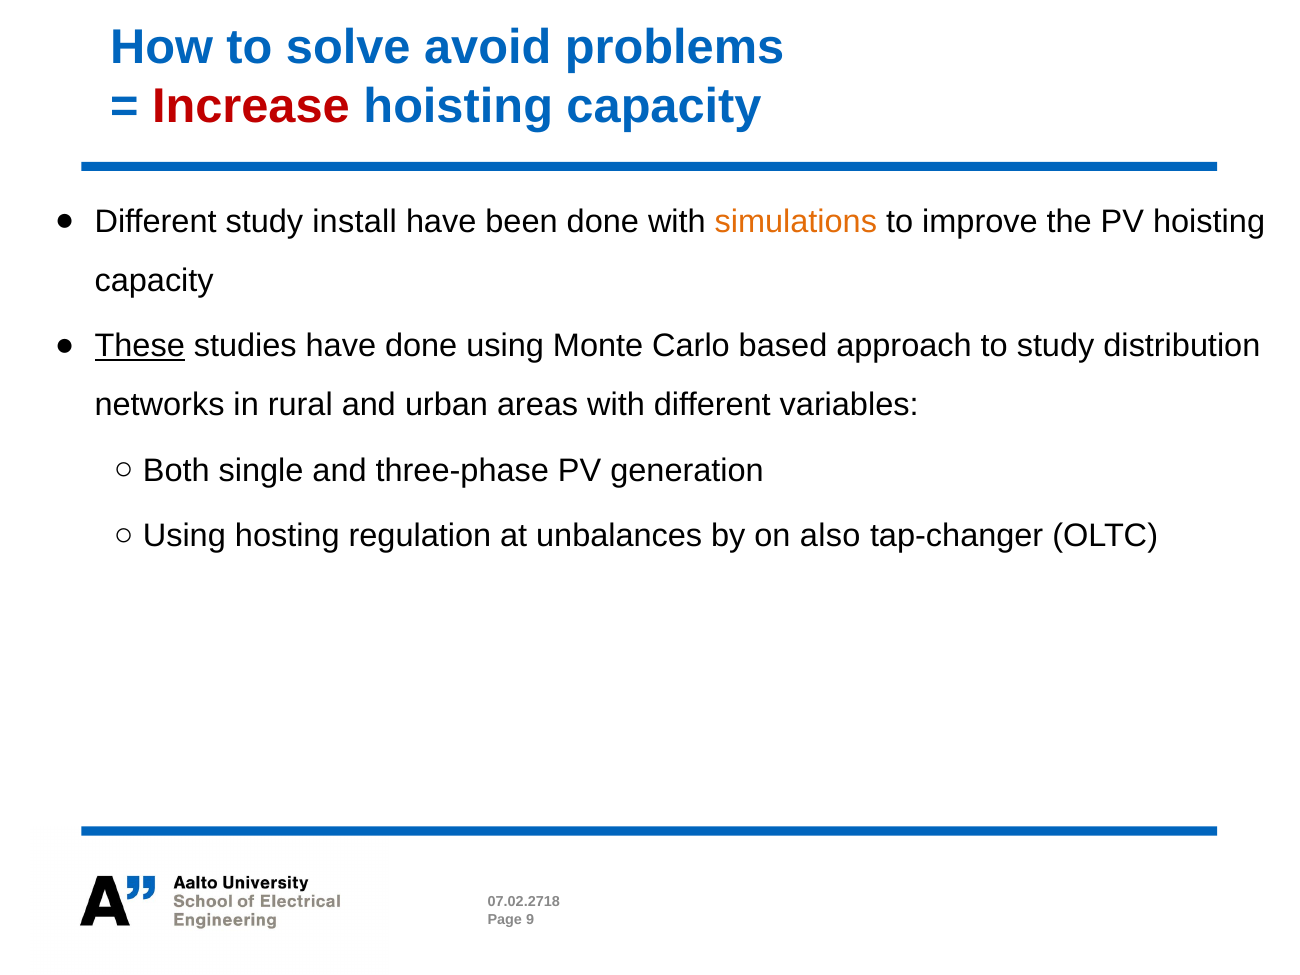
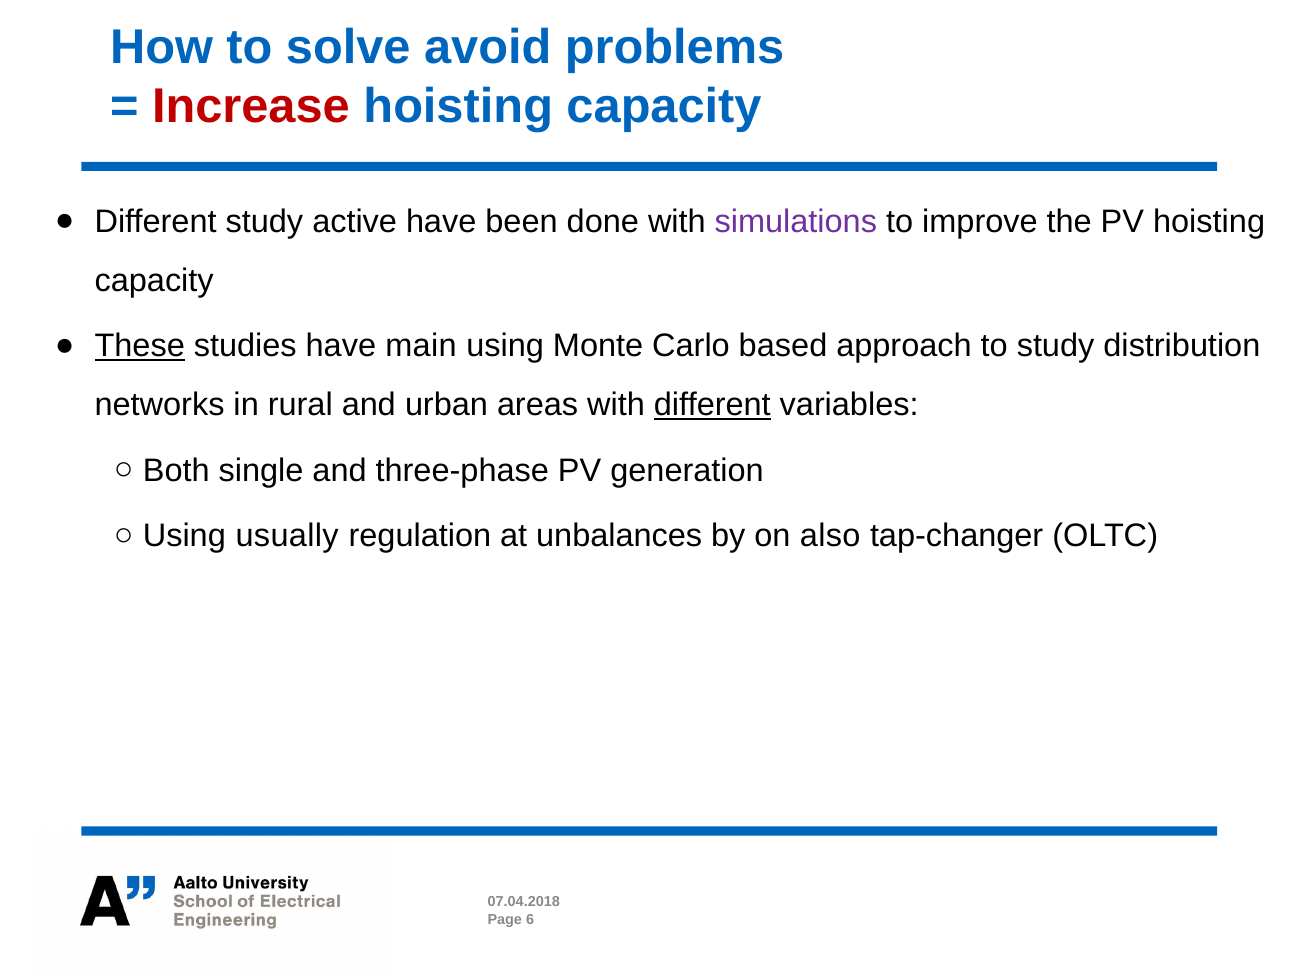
install: install -> active
simulations colour: orange -> purple
have done: done -> main
different at (712, 405) underline: none -> present
hosting: hosting -> usually
07.02.2718: 07.02.2718 -> 07.04.2018
9: 9 -> 6
